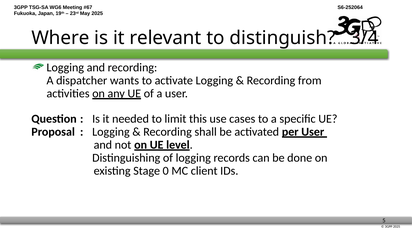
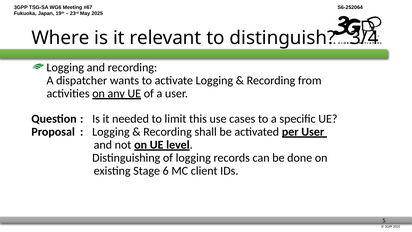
0: 0 -> 6
